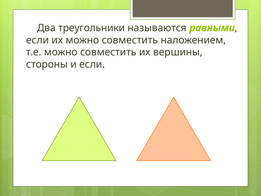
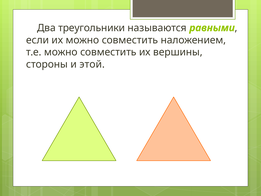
и если: если -> этой
